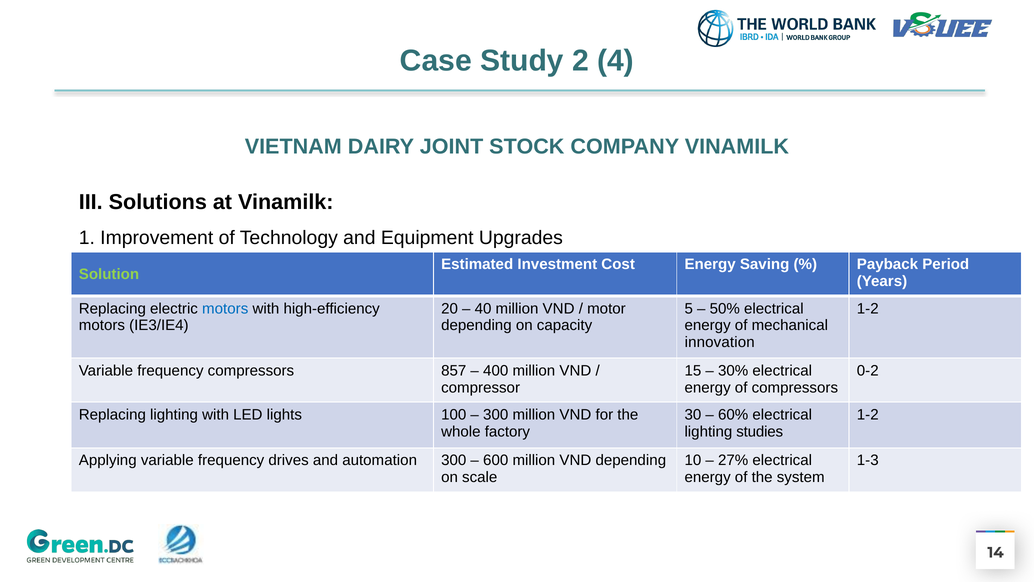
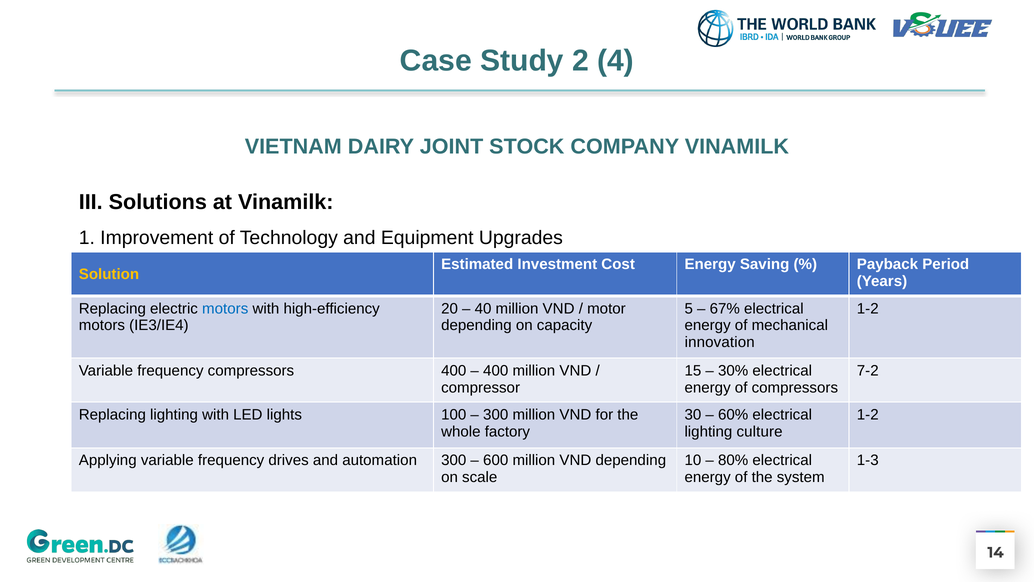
Solution colour: light green -> yellow
50%: 50% -> 67%
compressors 857: 857 -> 400
0-2: 0-2 -> 7-2
studies: studies -> culture
27%: 27% -> 80%
